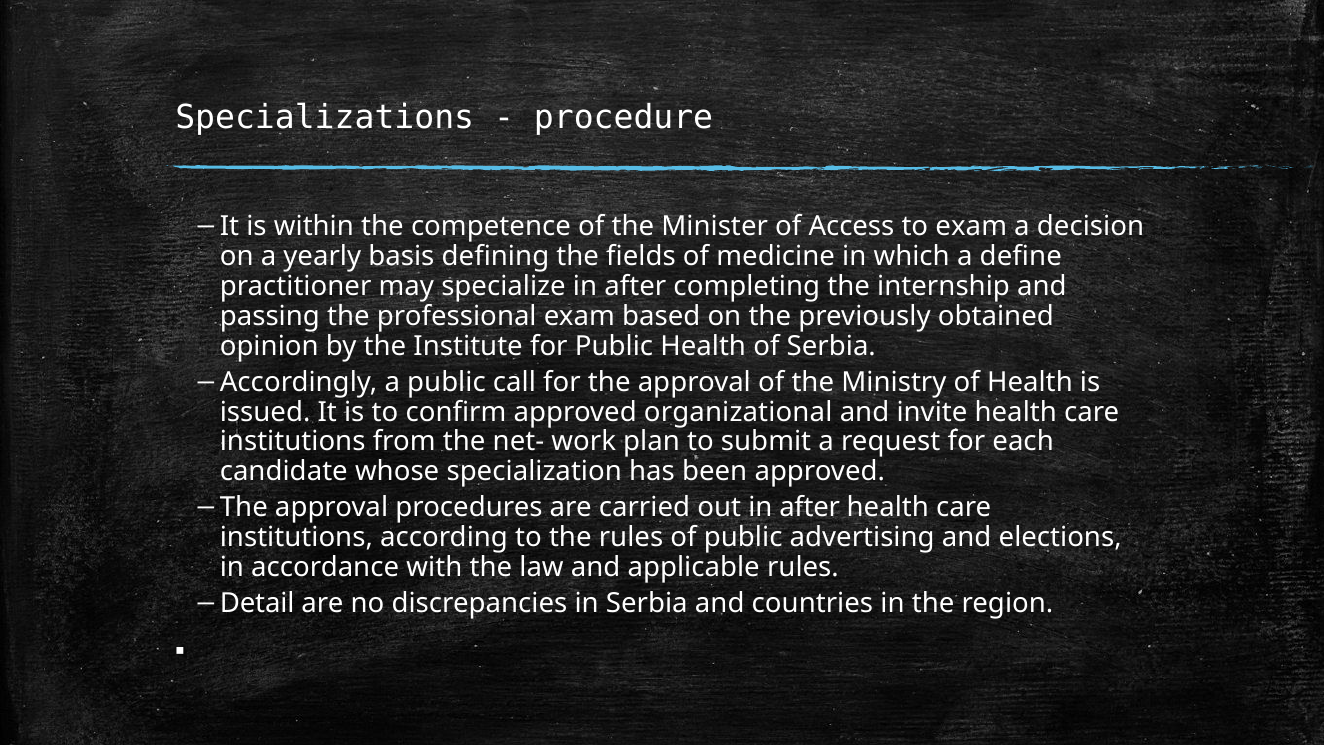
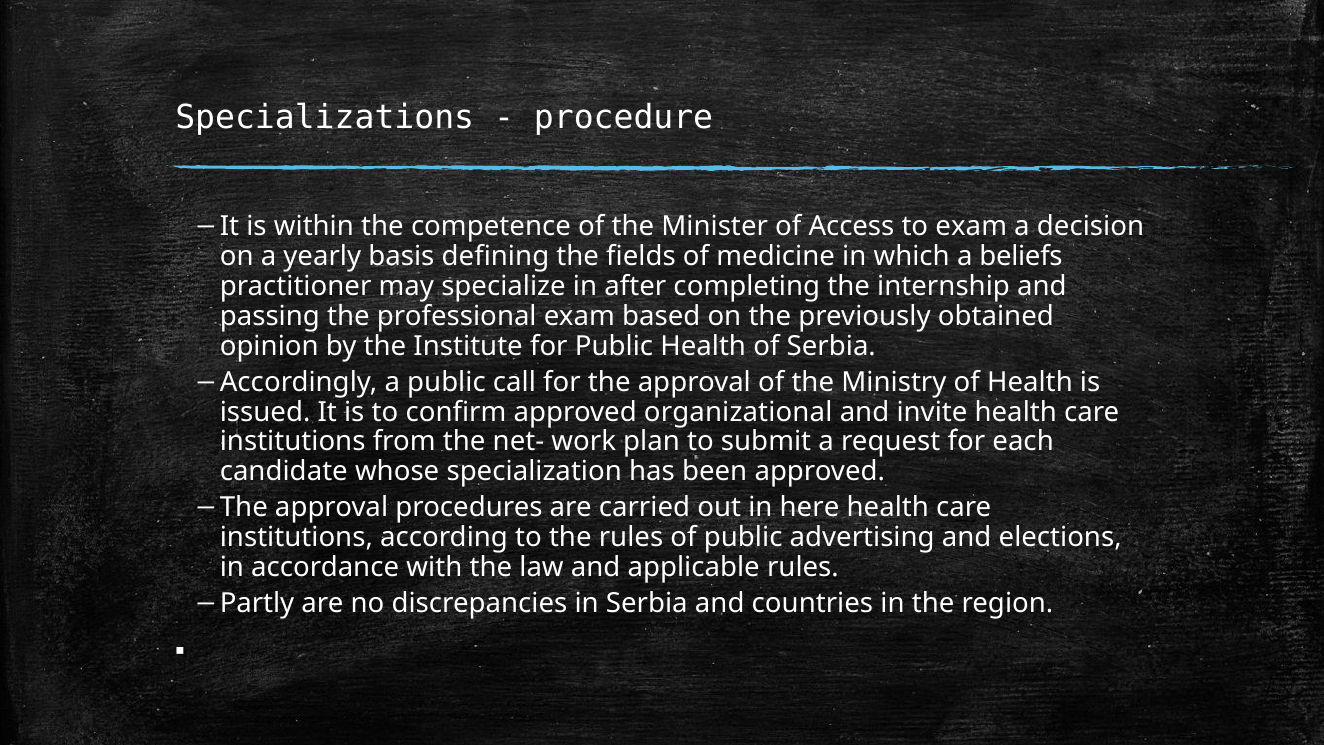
deﬁne: deﬁne -> beliefs
out in after: after -> here
Detail: Detail -> Partly
